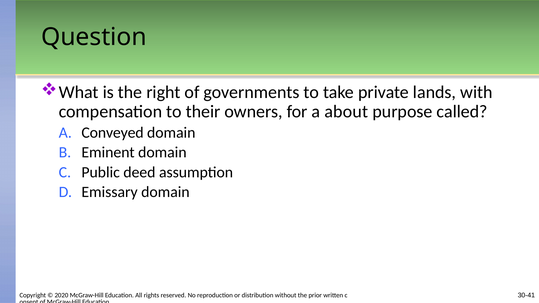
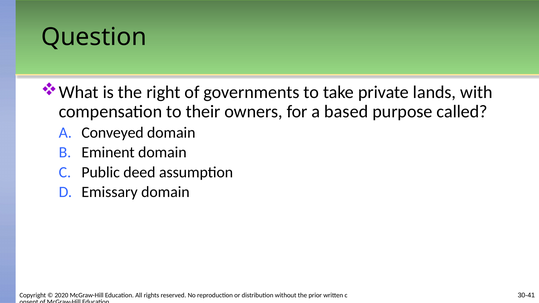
about: about -> based
